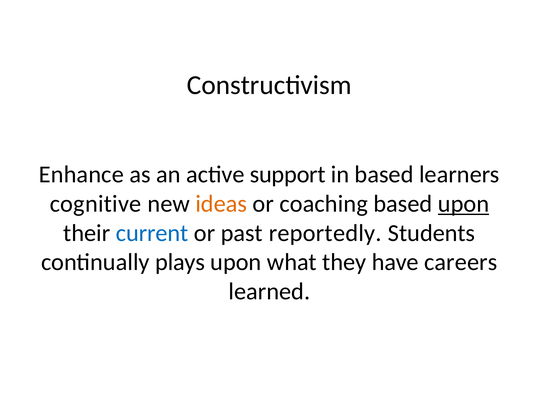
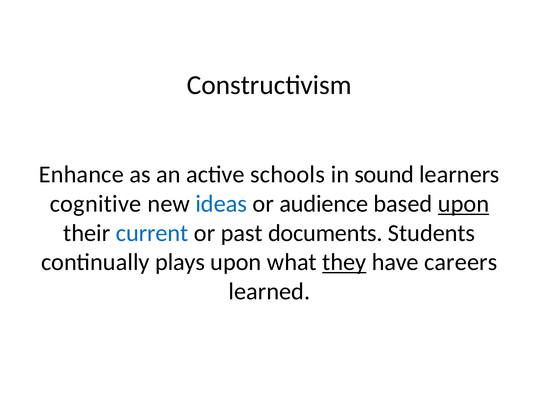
support: support -> schools
in based: based -> sound
ideas colour: orange -> blue
coaching: coaching -> audience
reportedly: reportedly -> documents
they underline: none -> present
